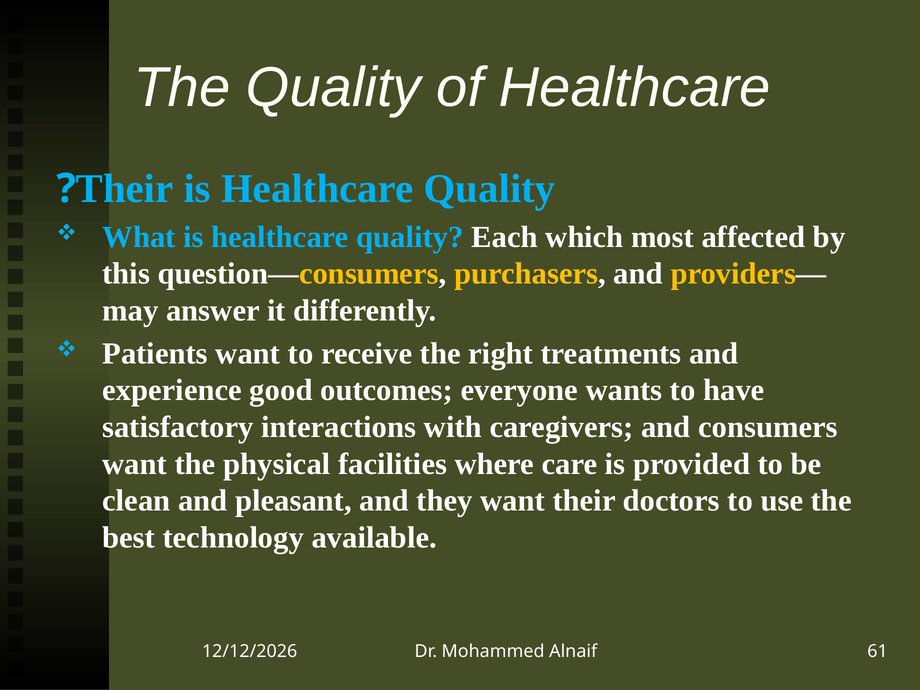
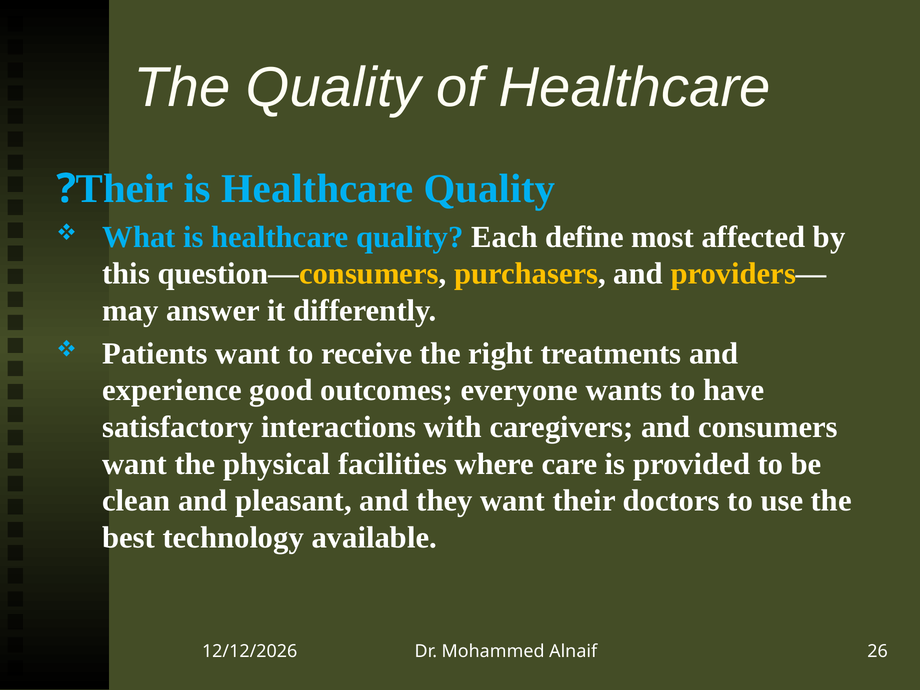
which: which -> define
61: 61 -> 26
